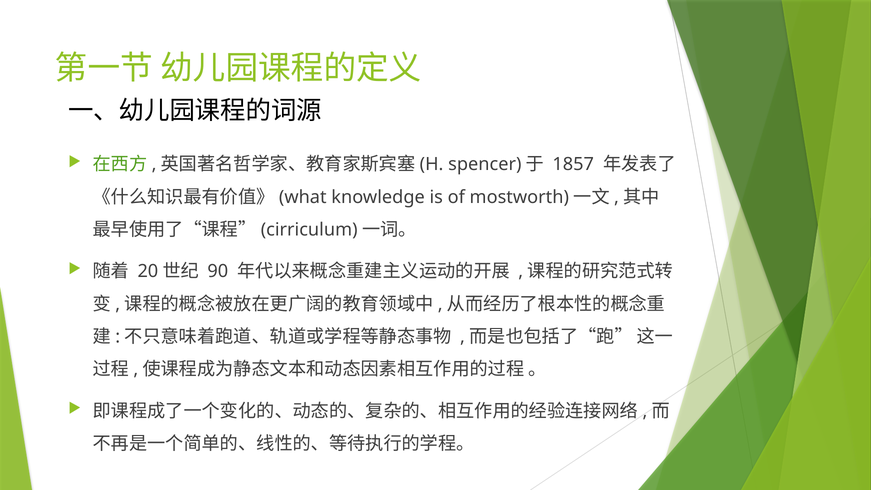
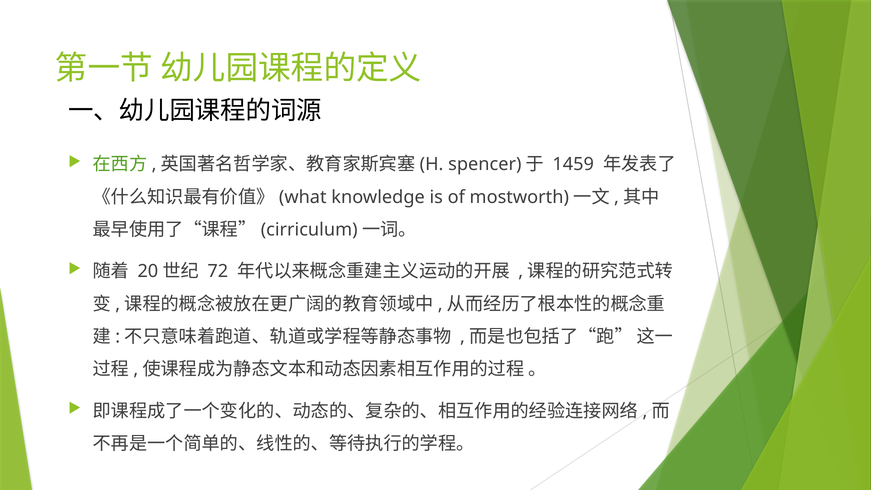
1857: 1857 -> 1459
90: 90 -> 72
